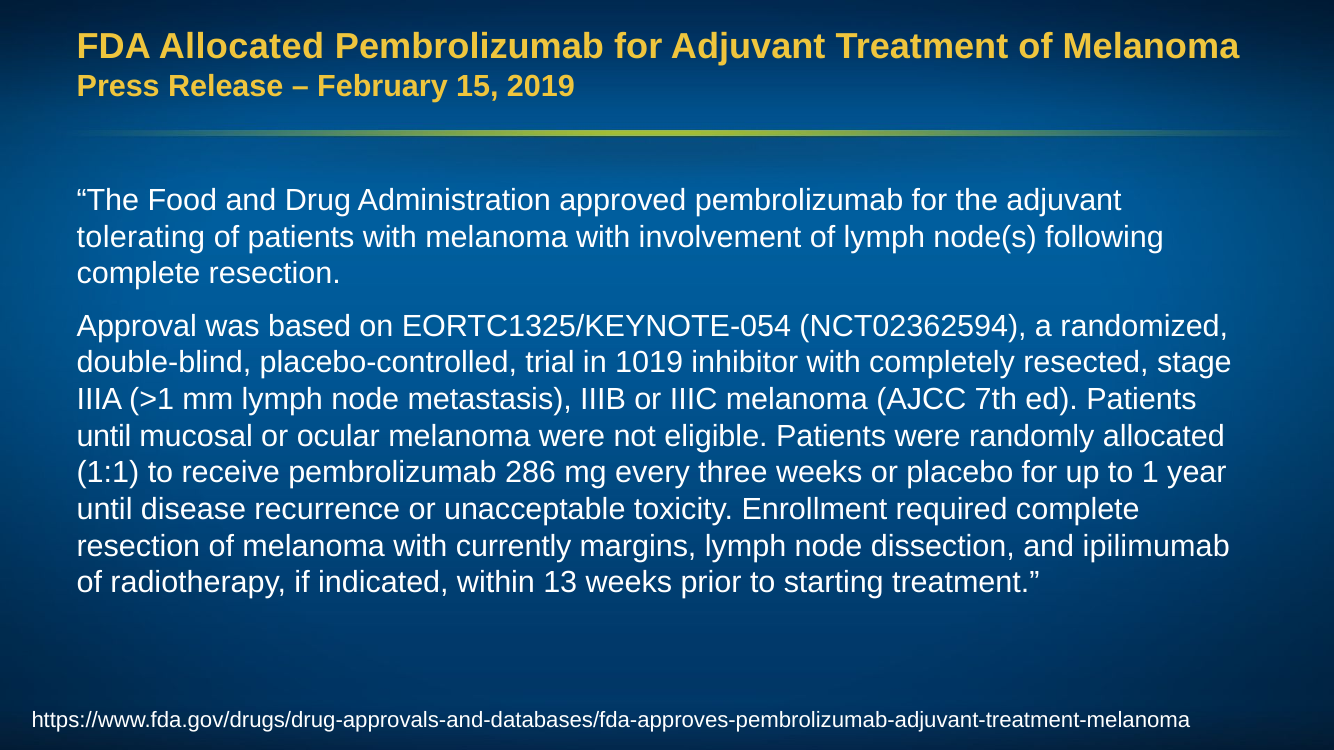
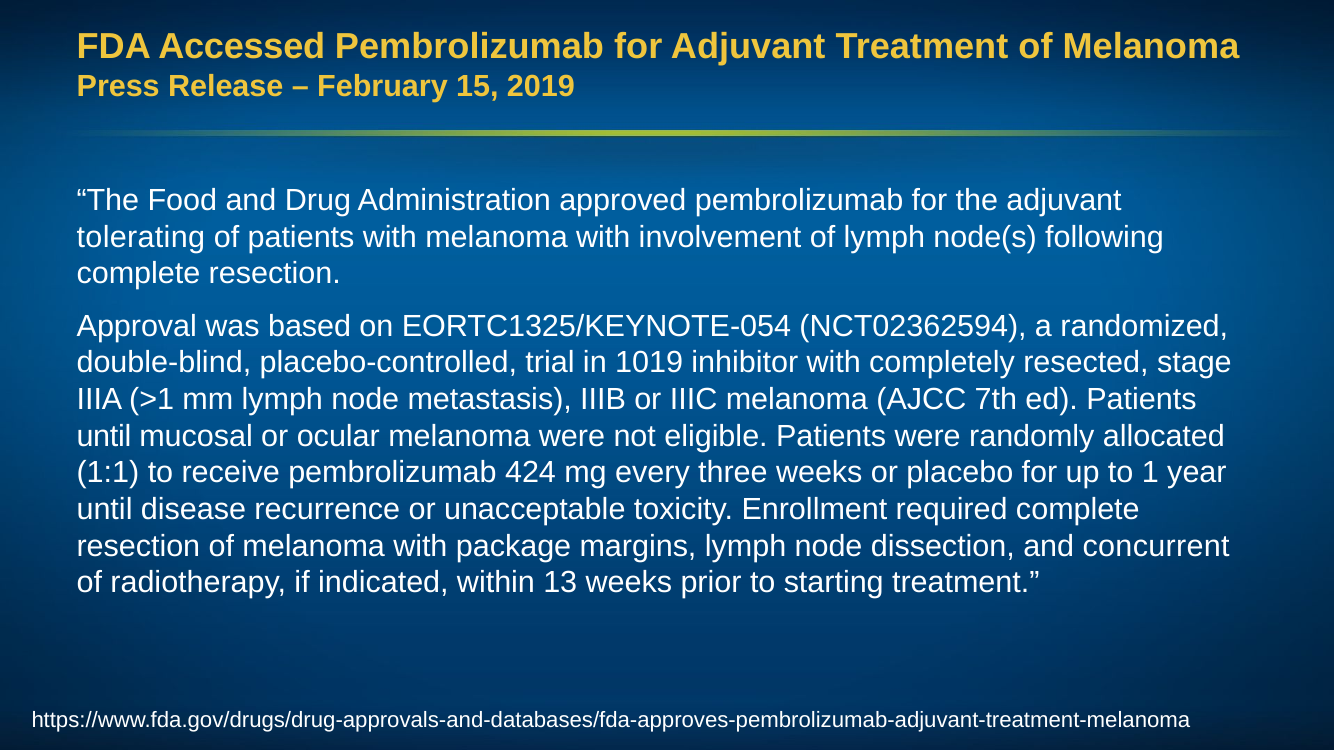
FDA Allocated: Allocated -> Accessed
286: 286 -> 424
currently: currently -> package
ipilimumab: ipilimumab -> concurrent
